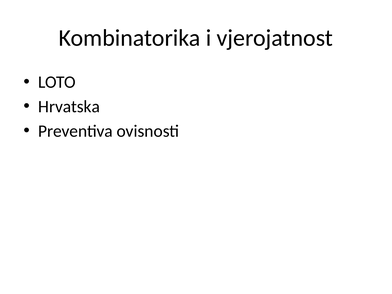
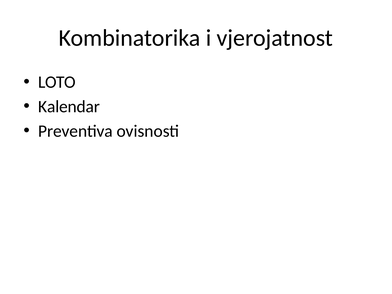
Hrvatska: Hrvatska -> Kalendar
